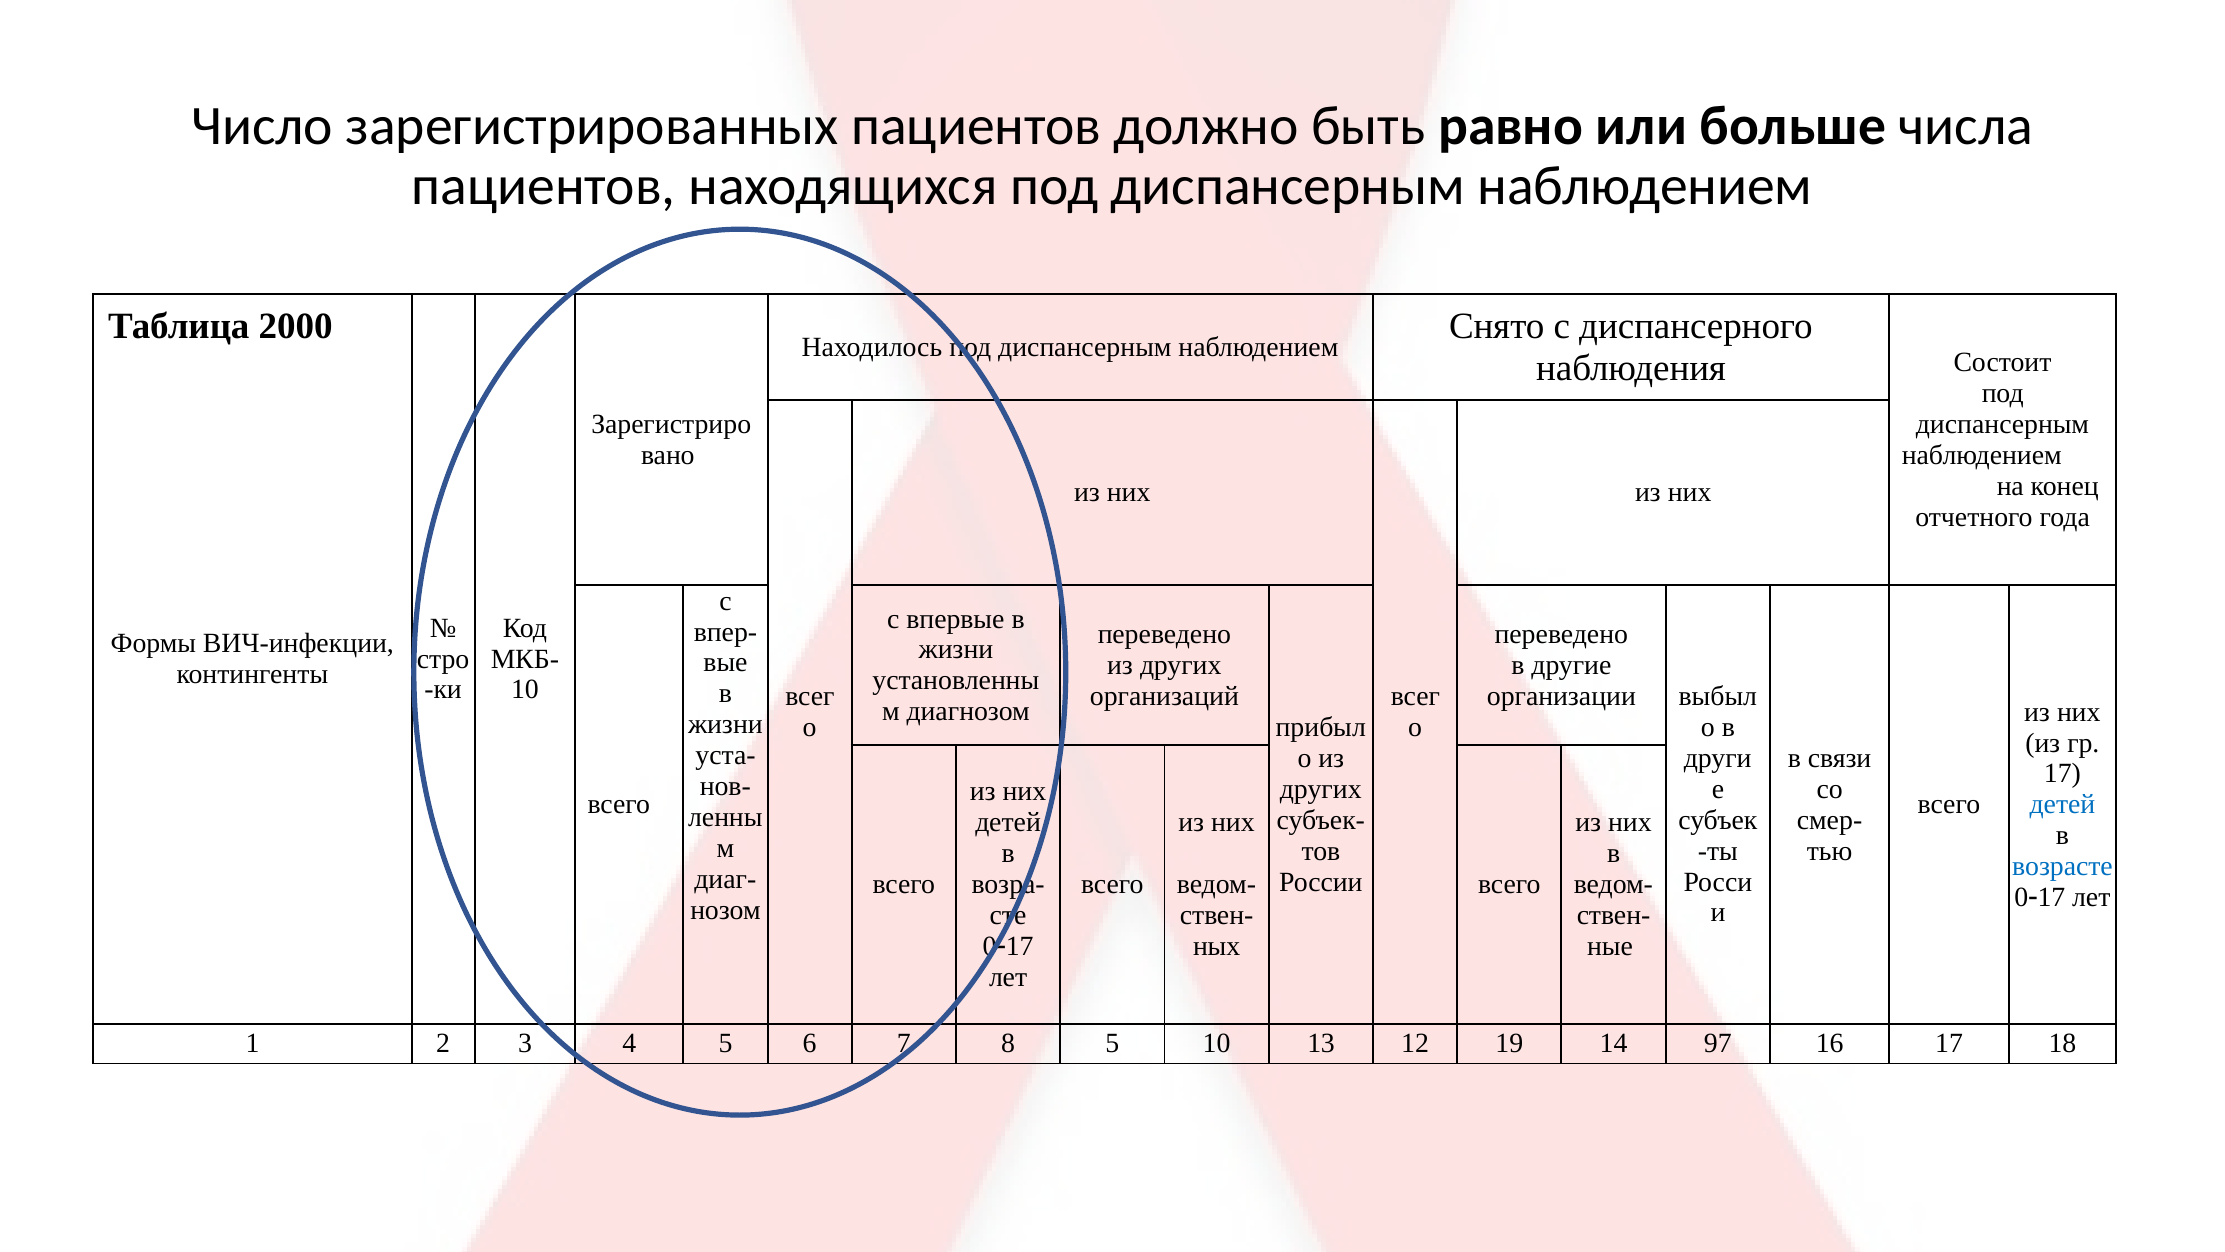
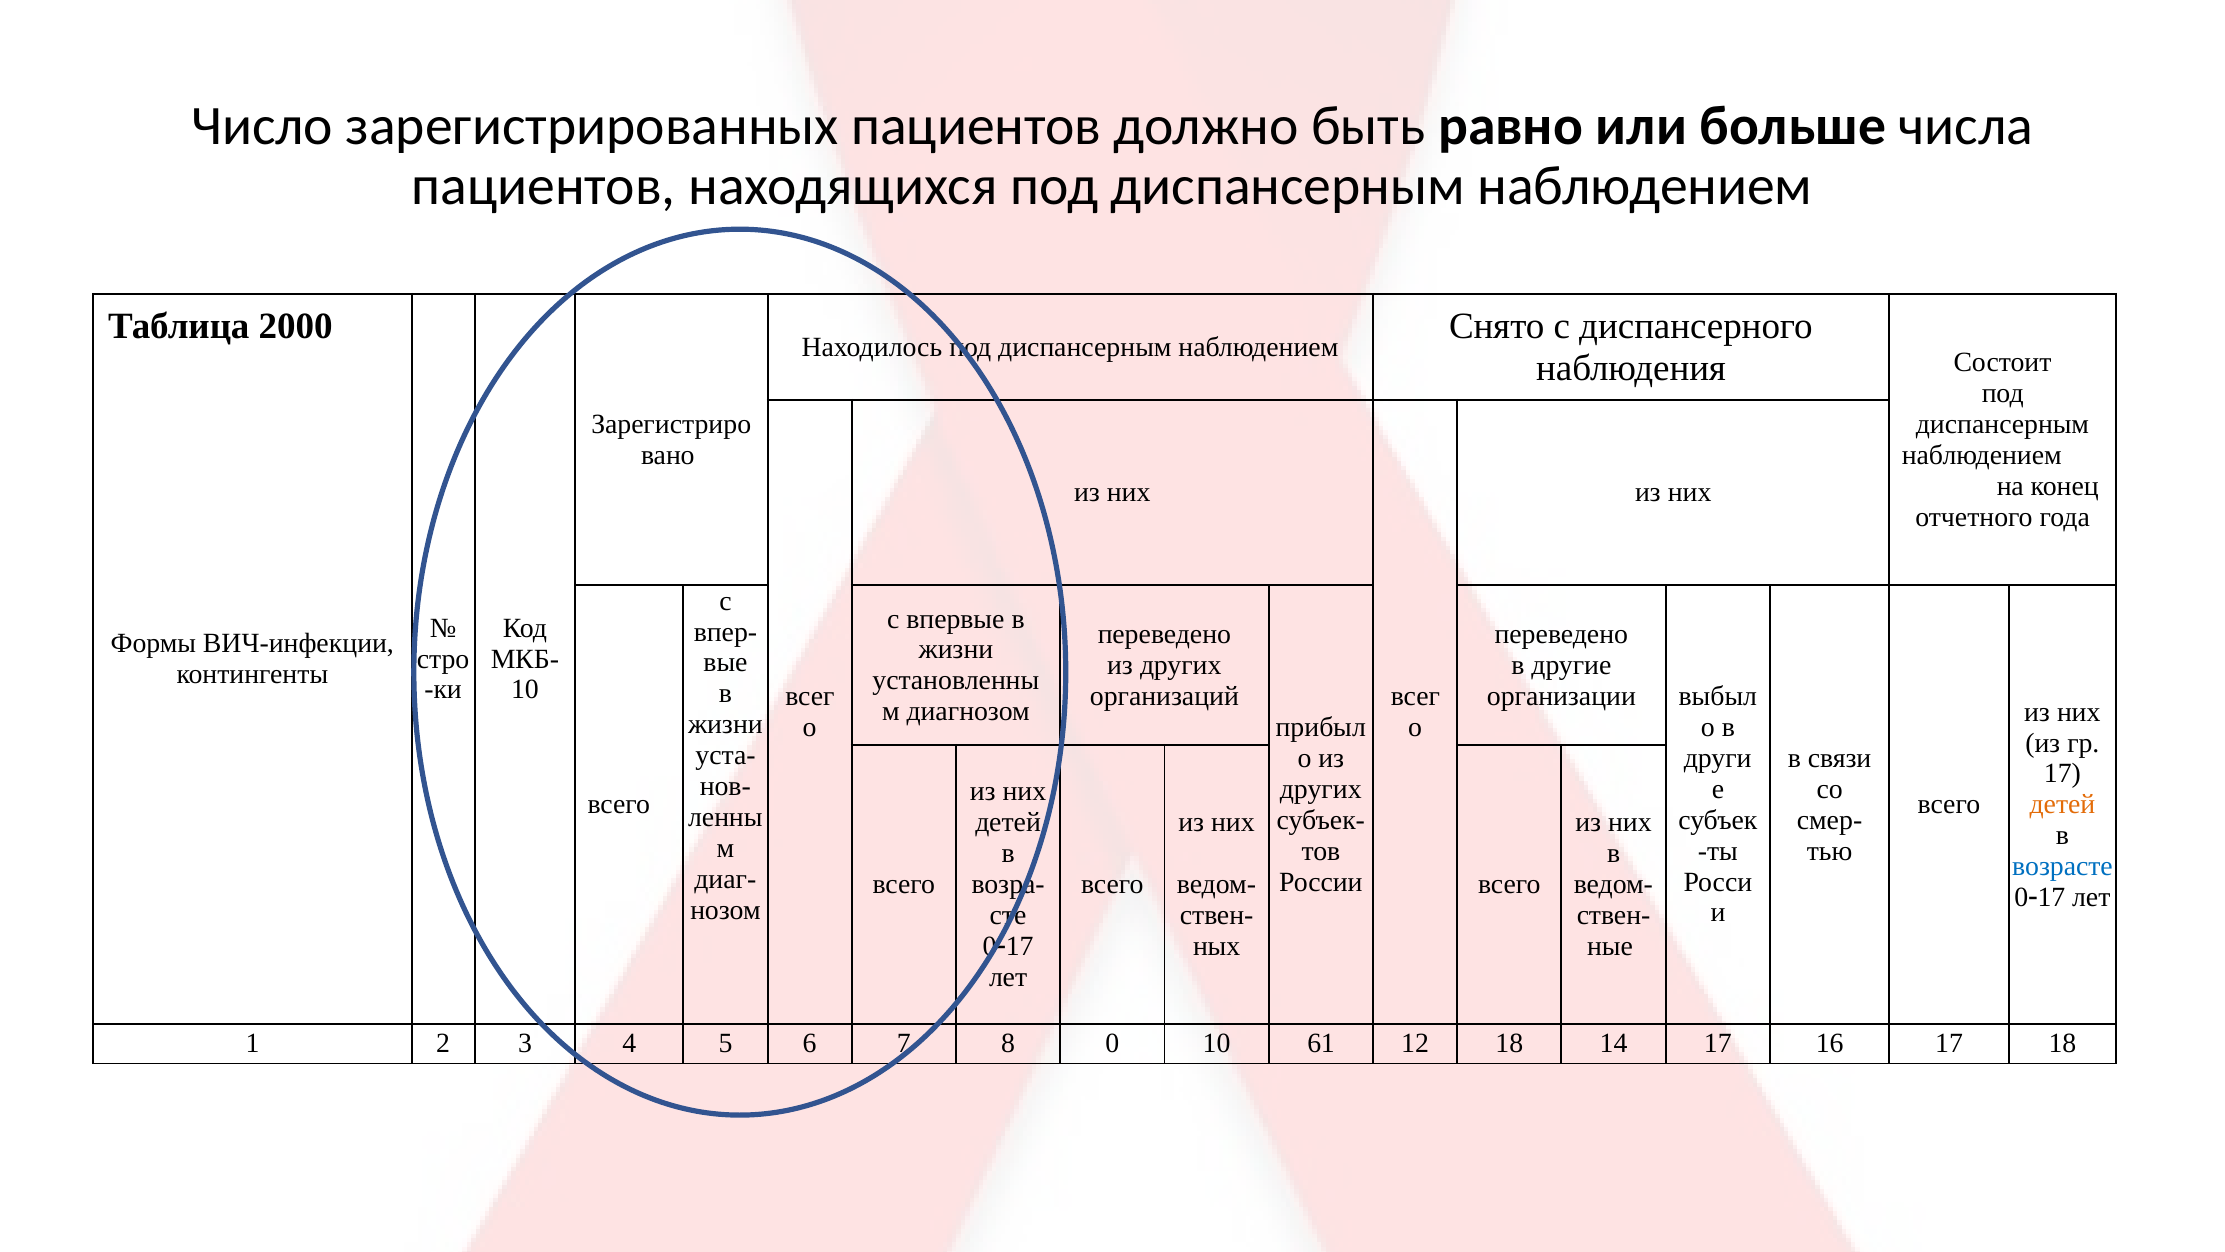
детей at (2062, 804) colour: blue -> orange
8 5: 5 -> 0
13: 13 -> 61
12 19: 19 -> 18
14 97: 97 -> 17
